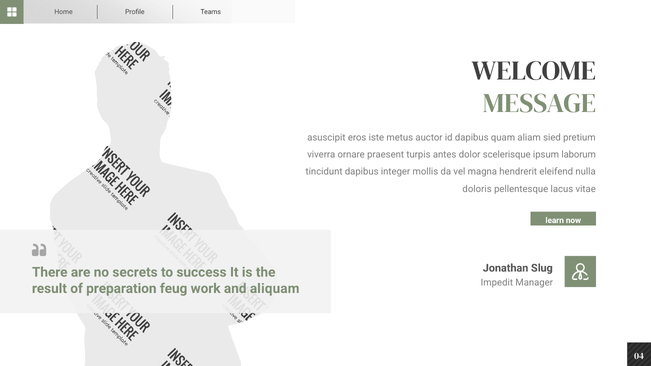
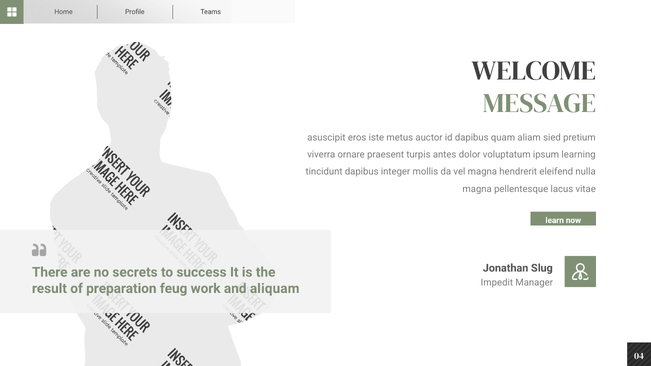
scelerisque: scelerisque -> voluptatum
laborum: laborum -> learning
doloris at (477, 189): doloris -> magna
